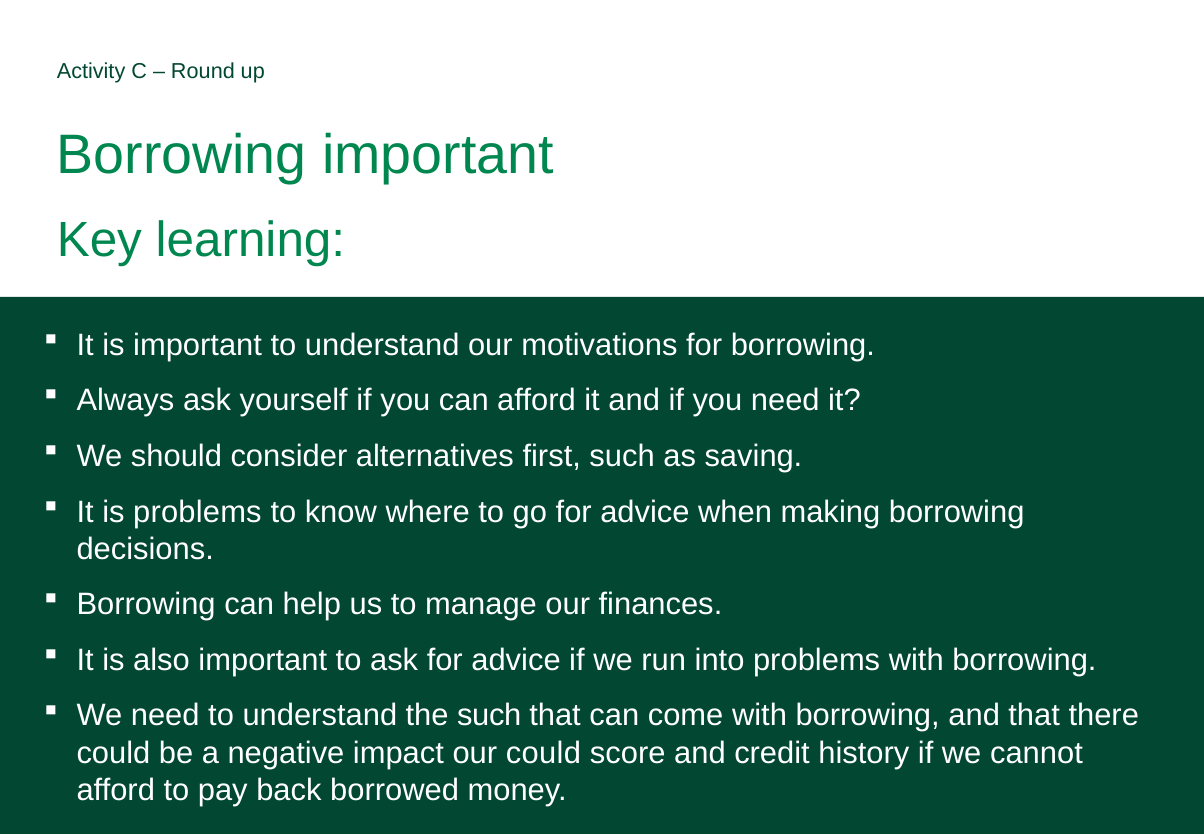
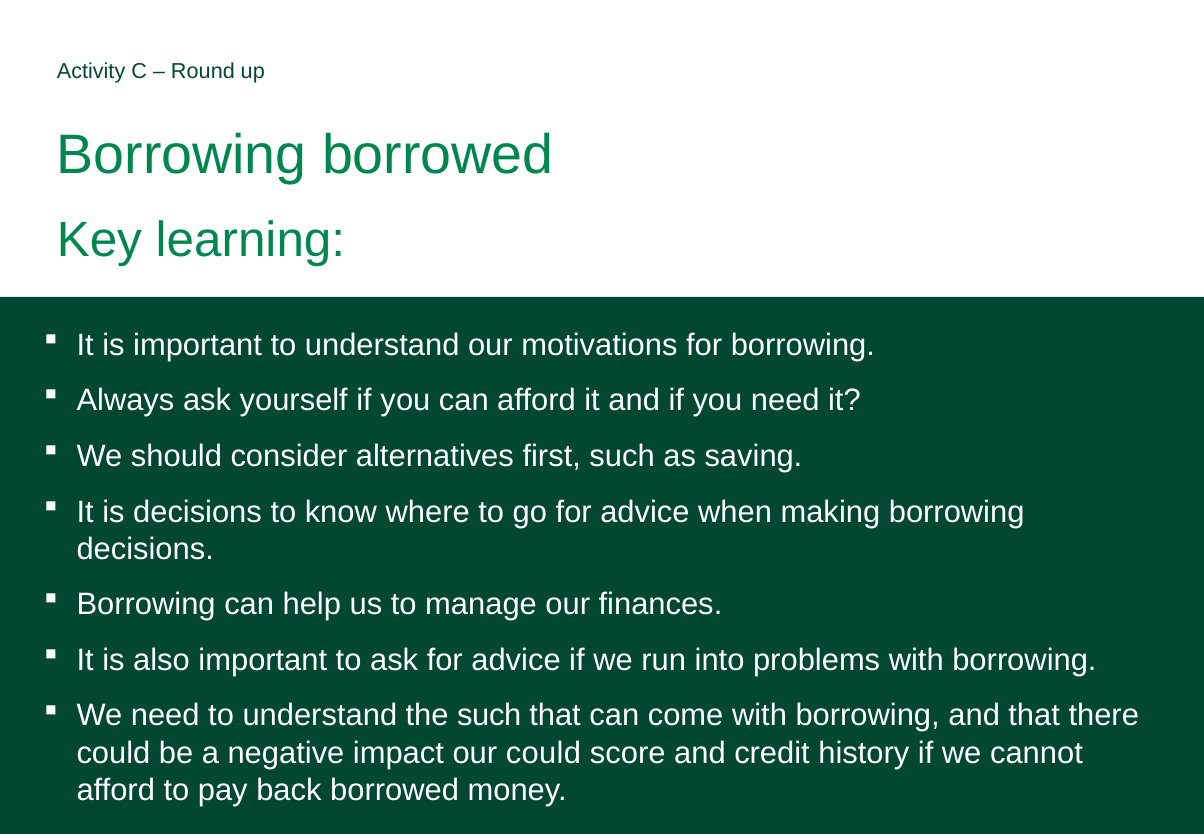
Borrowing important: important -> borrowed
is problems: problems -> decisions
